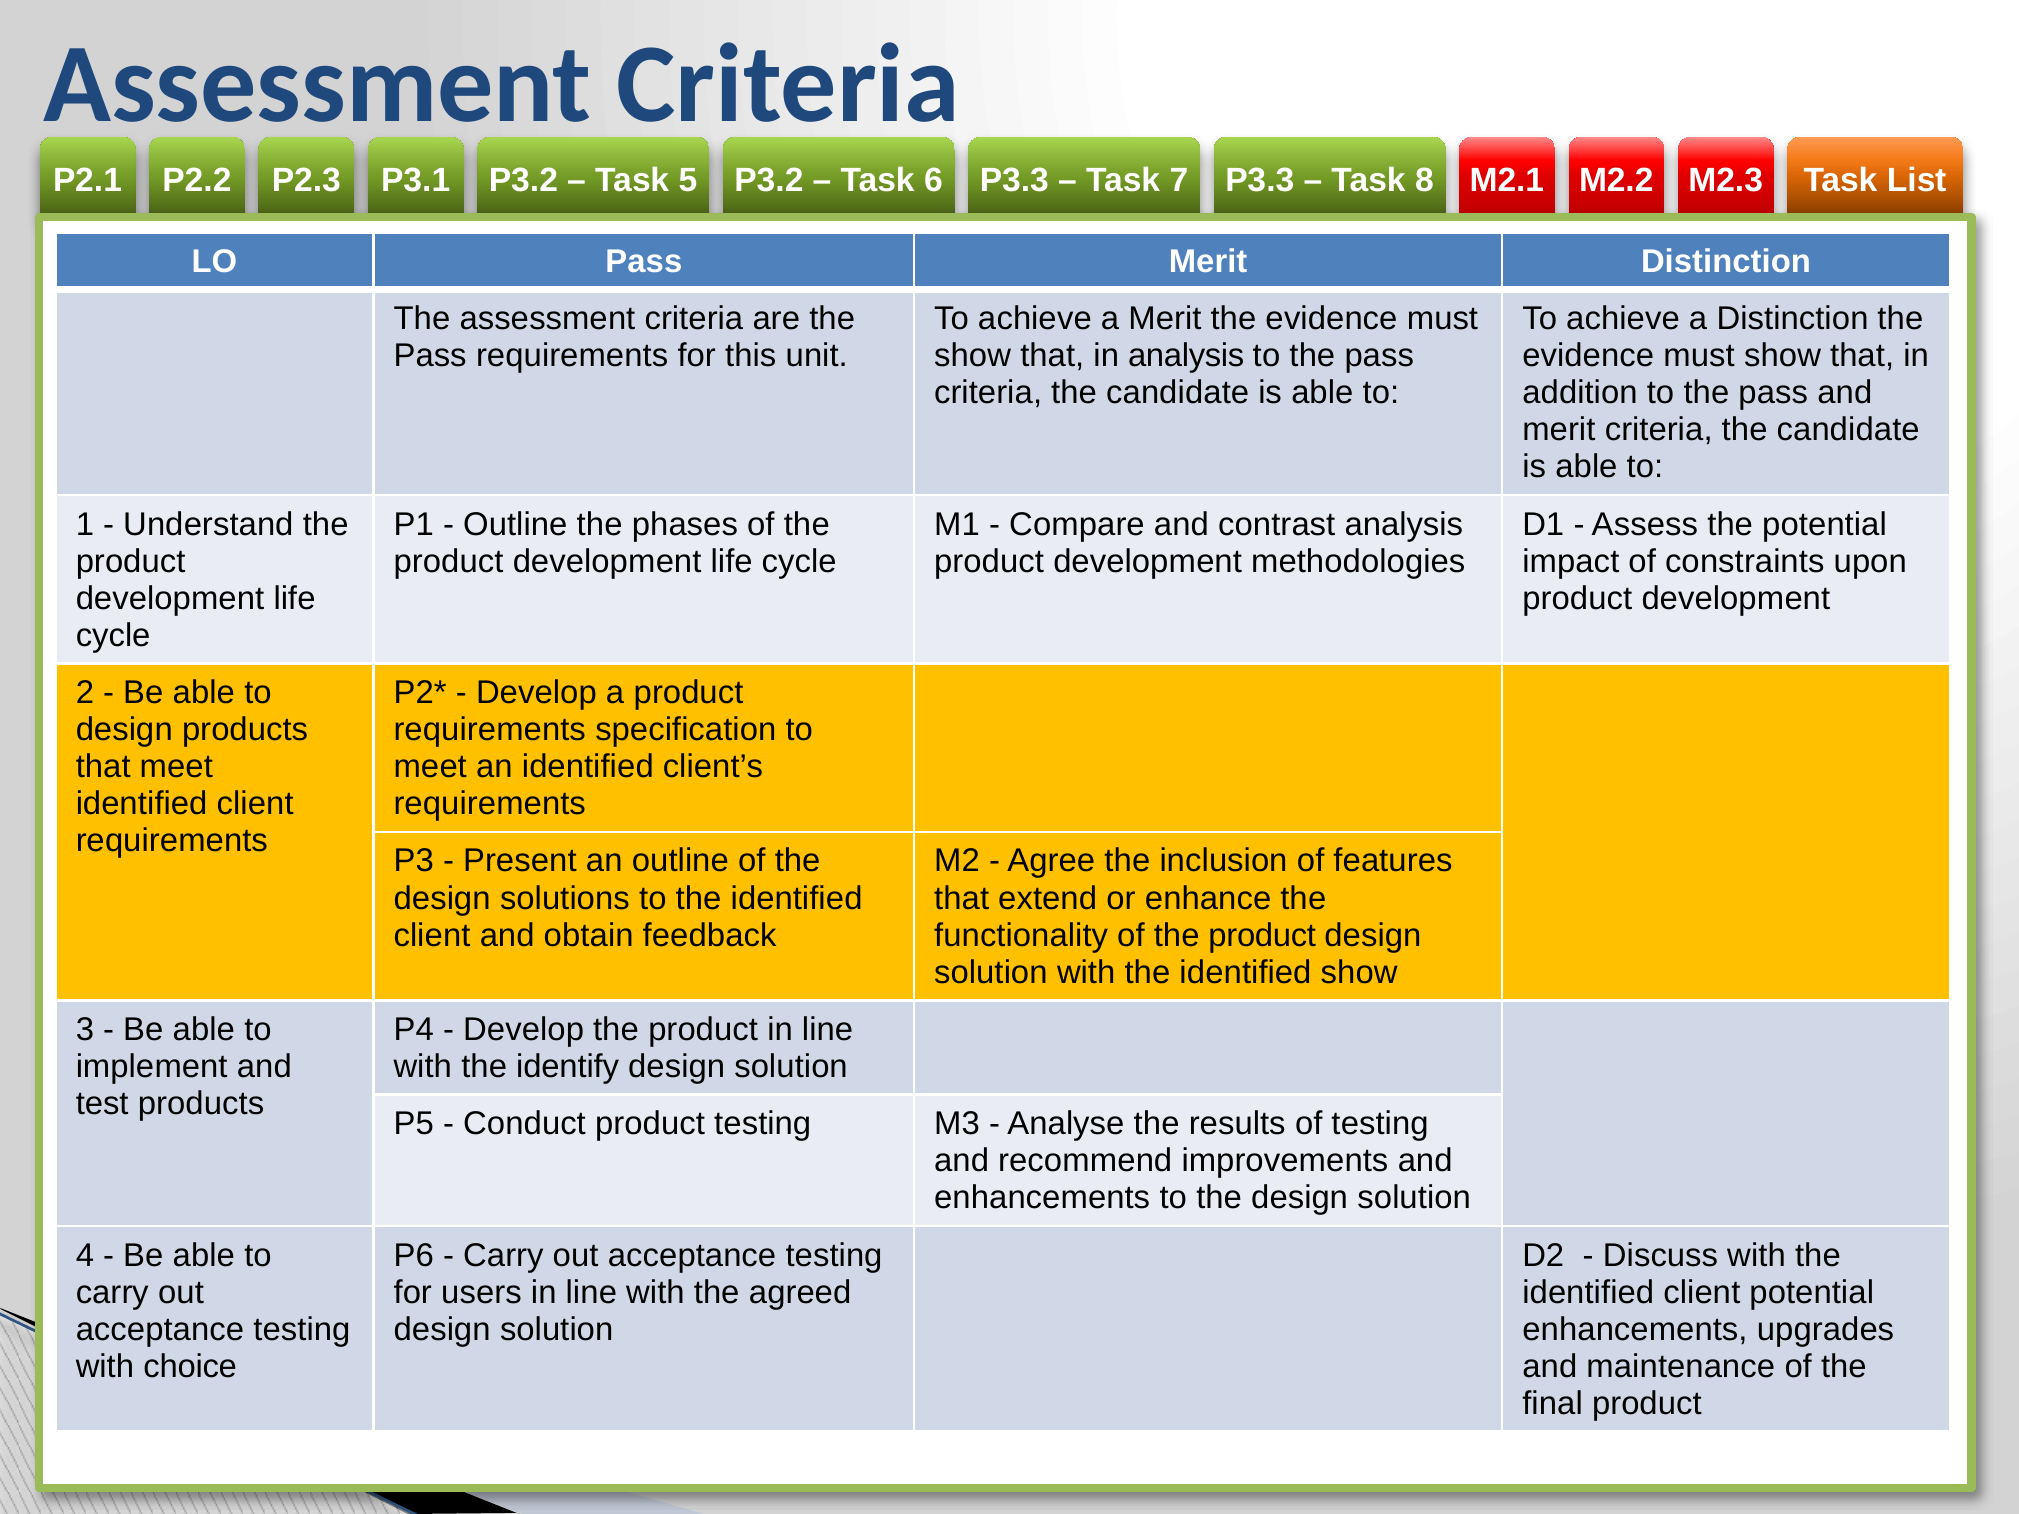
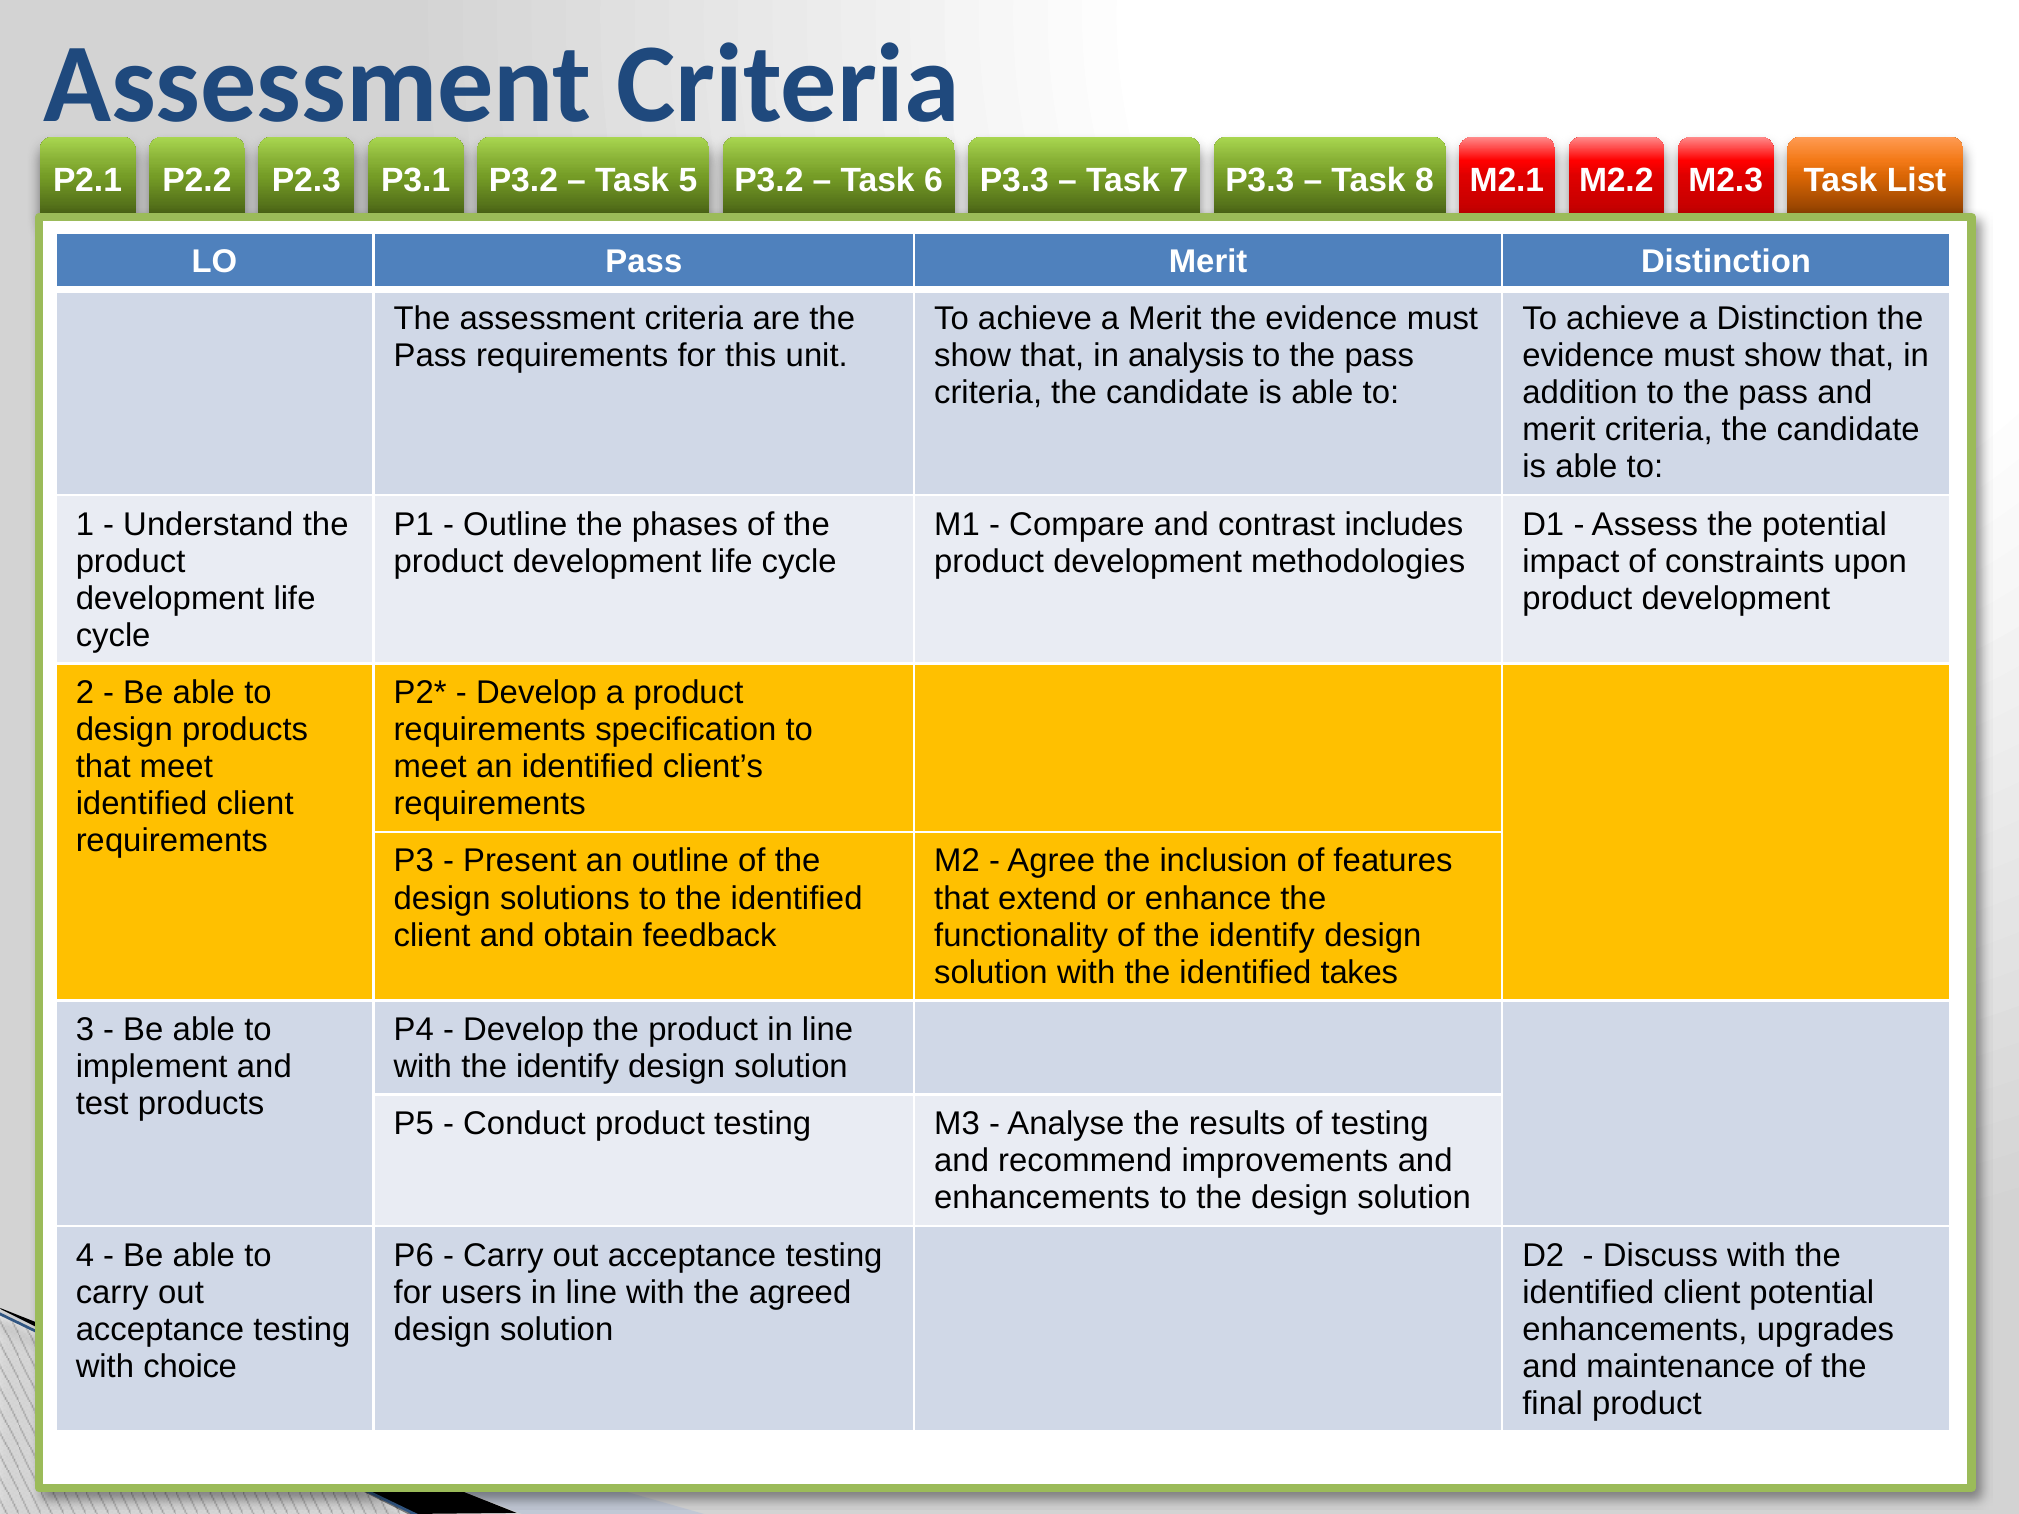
contrast analysis: analysis -> includes
functionality of the product: product -> identify
identified show: show -> takes
